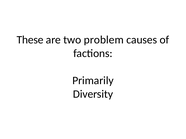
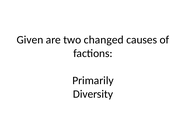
These: These -> Given
problem: problem -> changed
